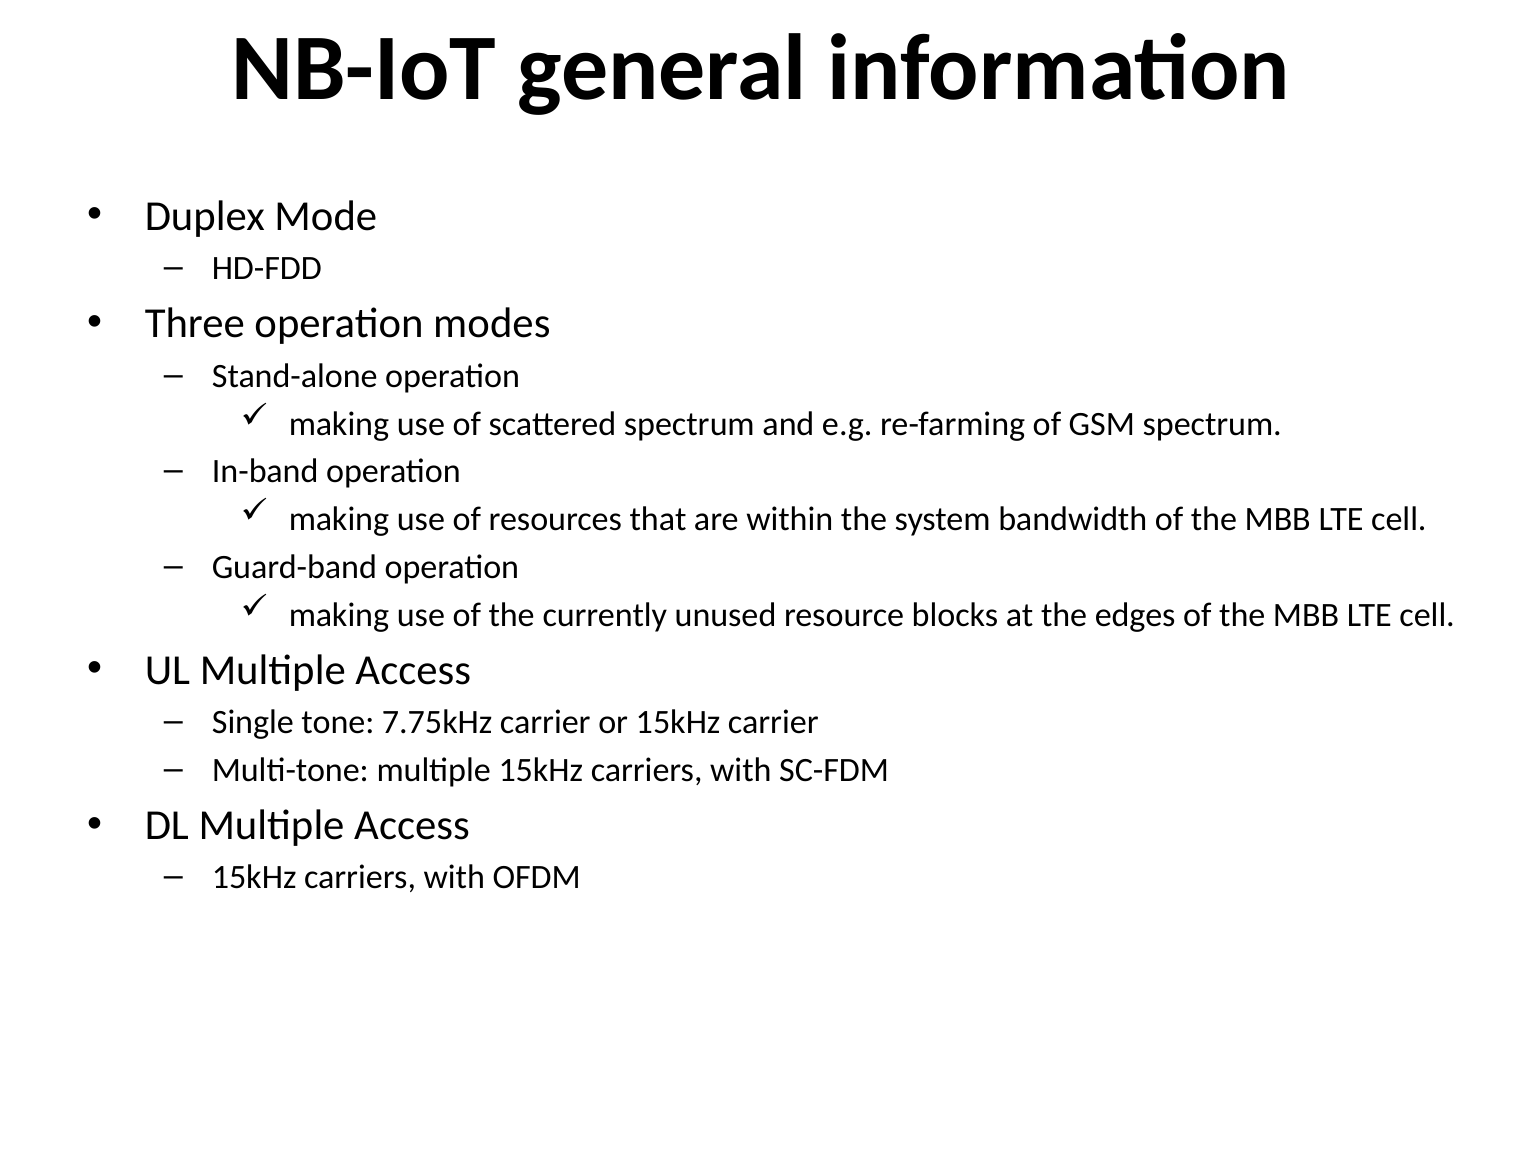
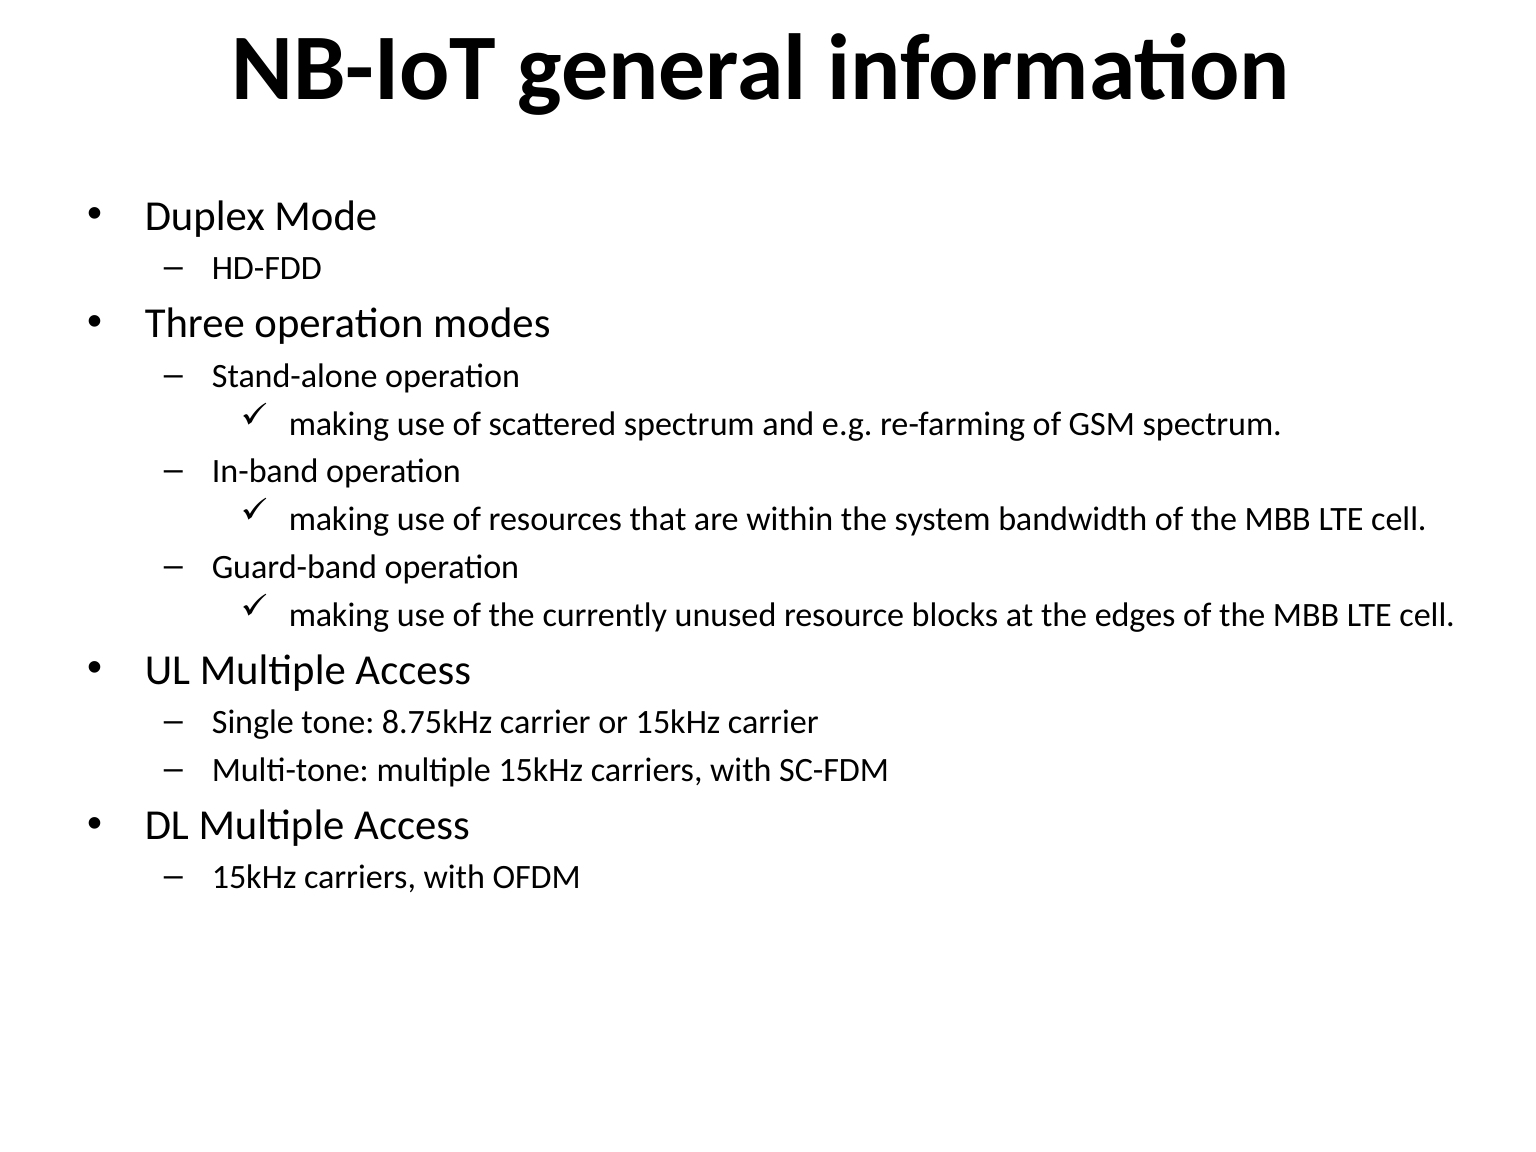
7.75kHz: 7.75kHz -> 8.75kHz
